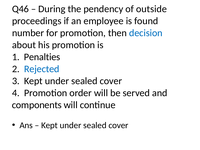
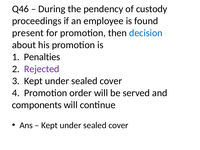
outside: outside -> custody
number: number -> present
Rejected colour: blue -> purple
